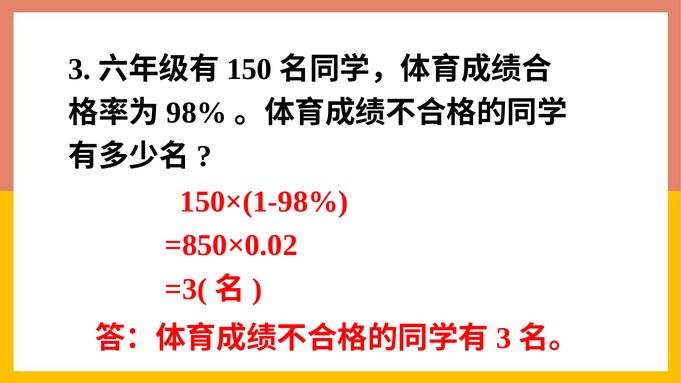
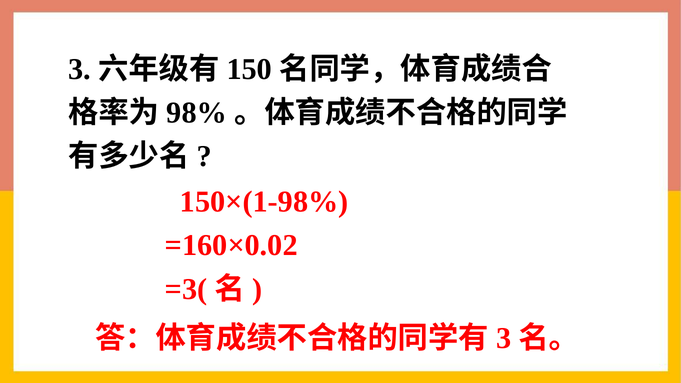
=850×0.02: =850×0.02 -> =160×0.02
